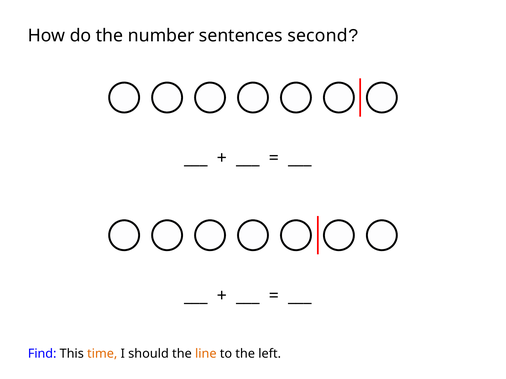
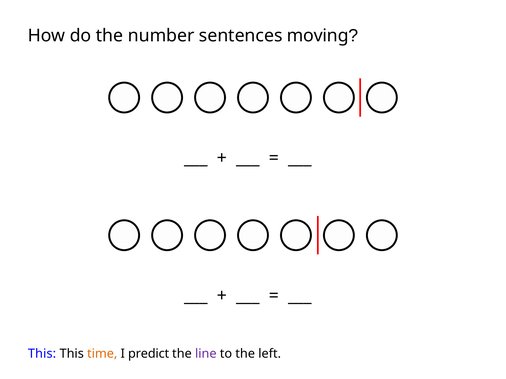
second: second -> moving
Find at (42, 354): Find -> This
should: should -> predict
line colour: orange -> purple
